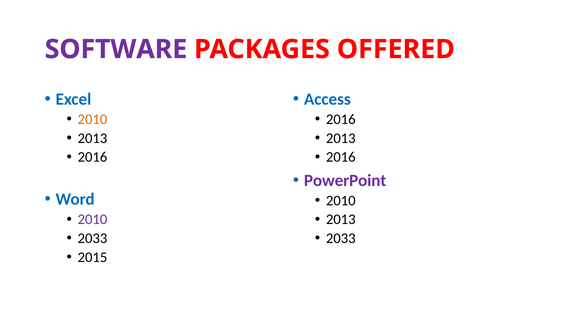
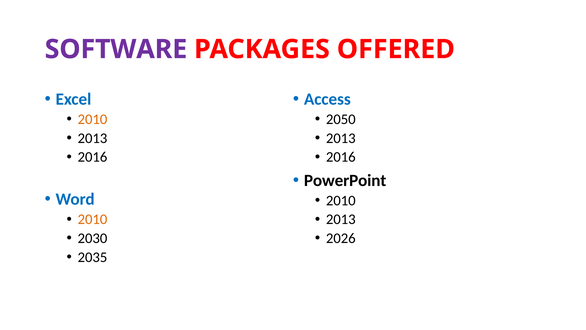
2016 at (341, 119): 2016 -> 2050
PowerPoint colour: purple -> black
2010 at (92, 219) colour: purple -> orange
2033 at (92, 238): 2033 -> 2030
2033 at (341, 238): 2033 -> 2026
2015: 2015 -> 2035
